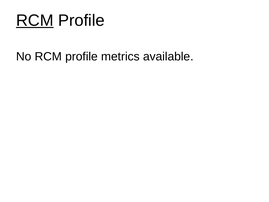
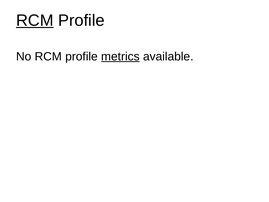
metrics underline: none -> present
